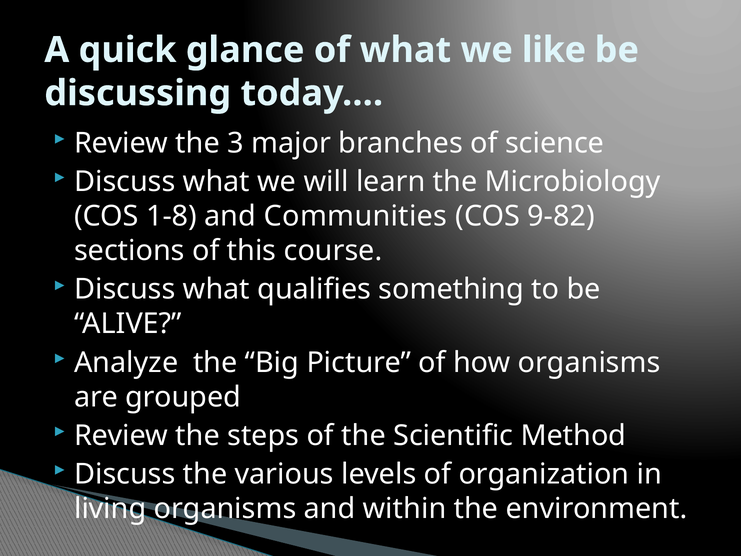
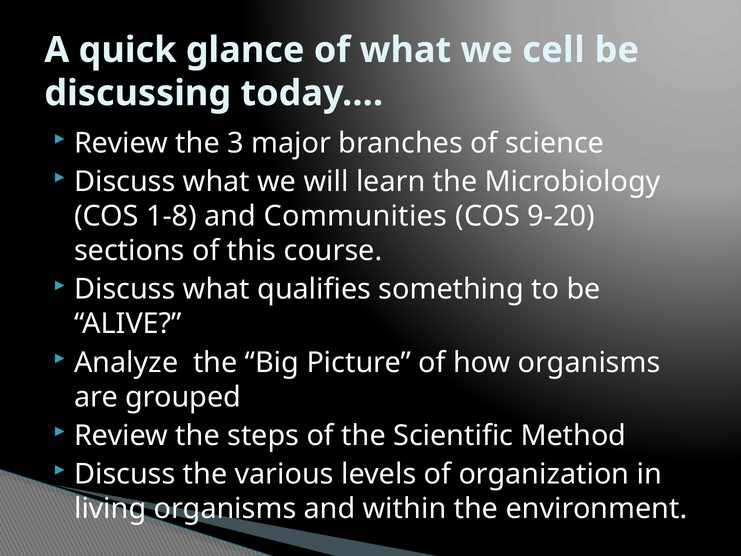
like: like -> cell
9-82: 9-82 -> 9-20
